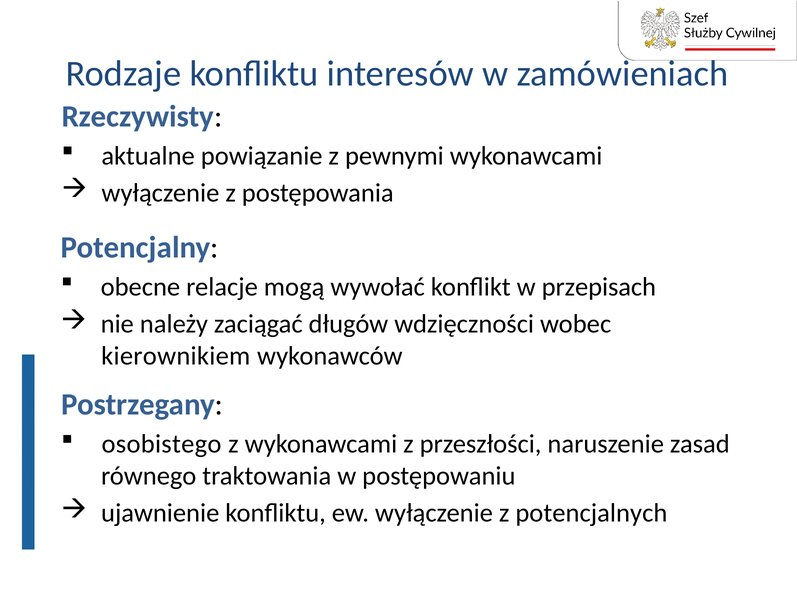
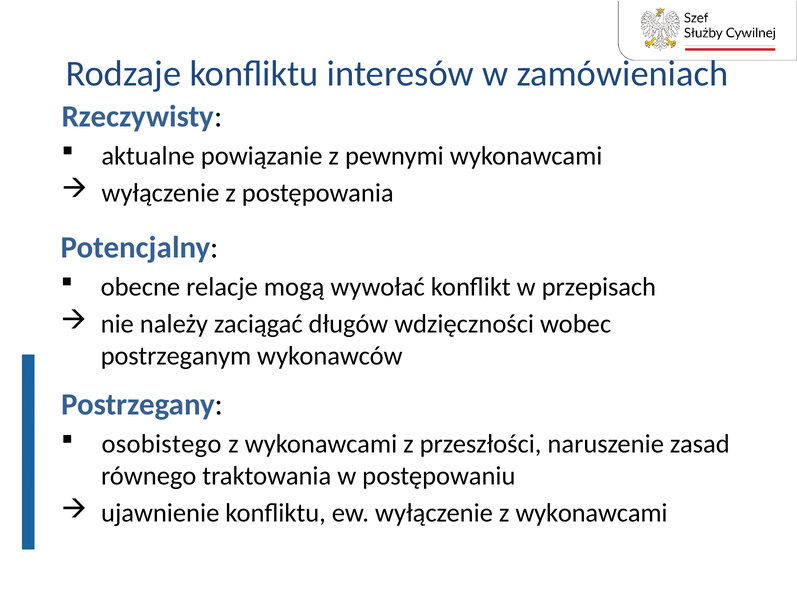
kierownikiem: kierownikiem -> postrzeganym
wyłączenie z potencjalnych: potencjalnych -> wykonawcami
